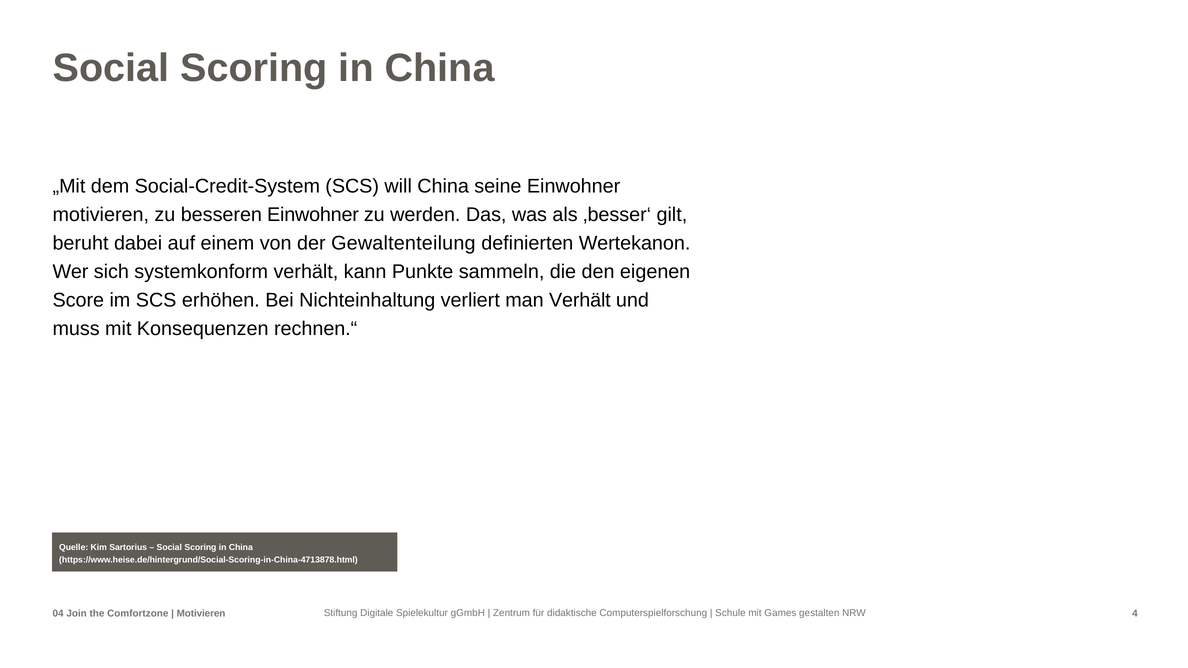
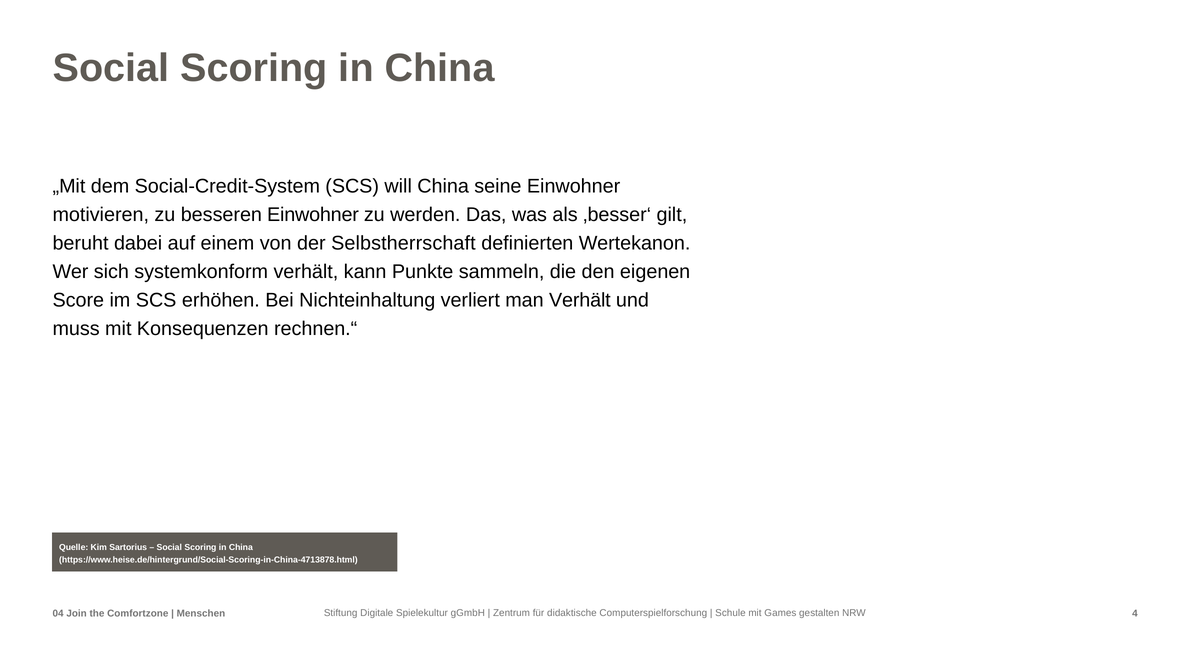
Gewaltenteilung: Gewaltenteilung -> Selbstherrschaft
Motivieren at (201, 613): Motivieren -> Menschen
